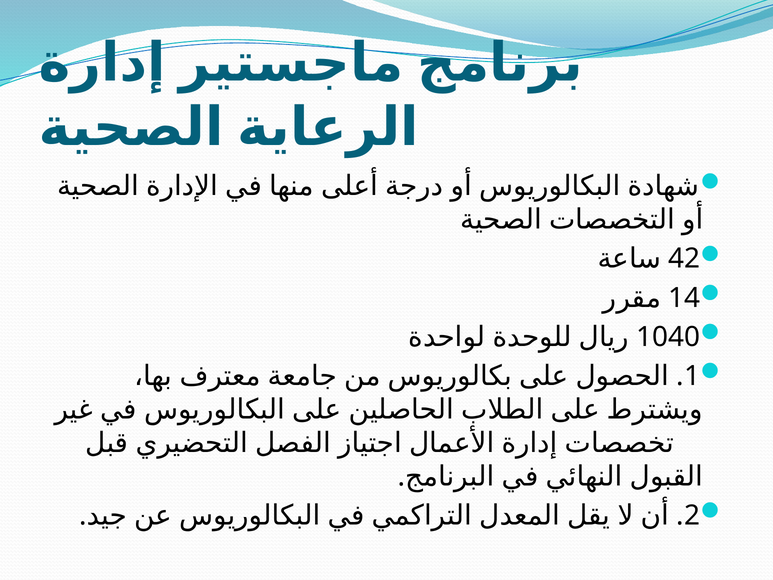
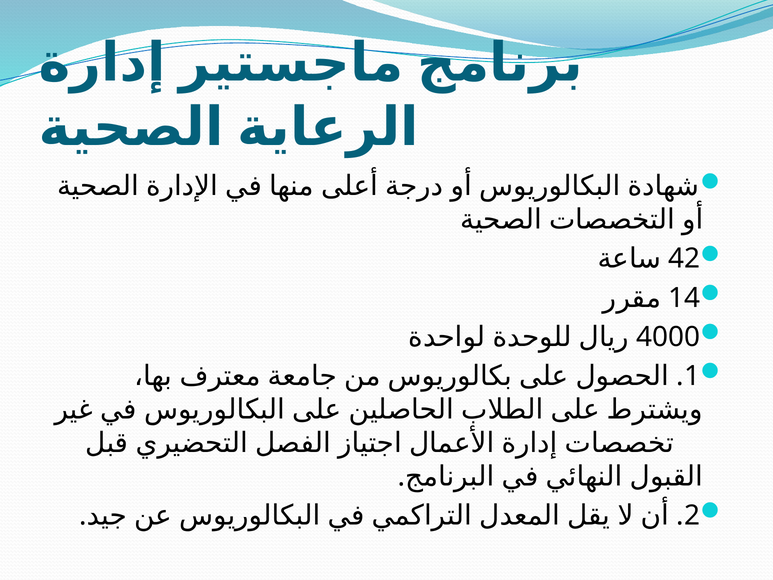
1040: 1040 -> 4000
